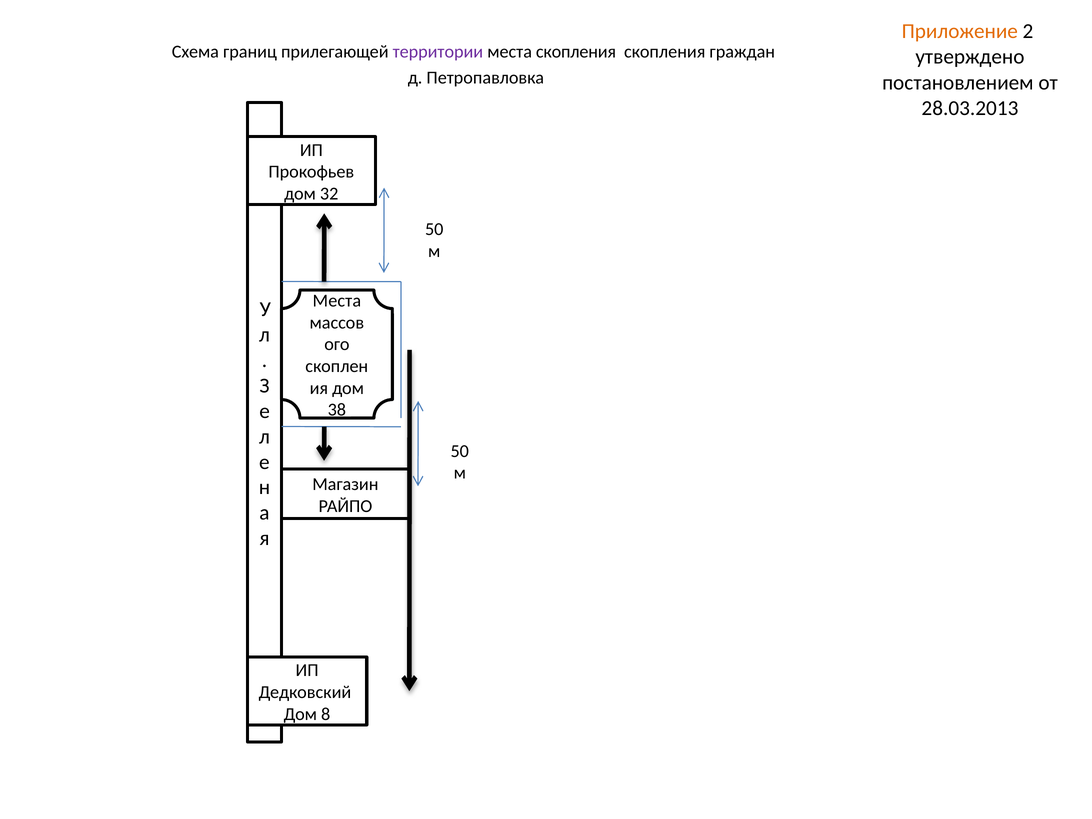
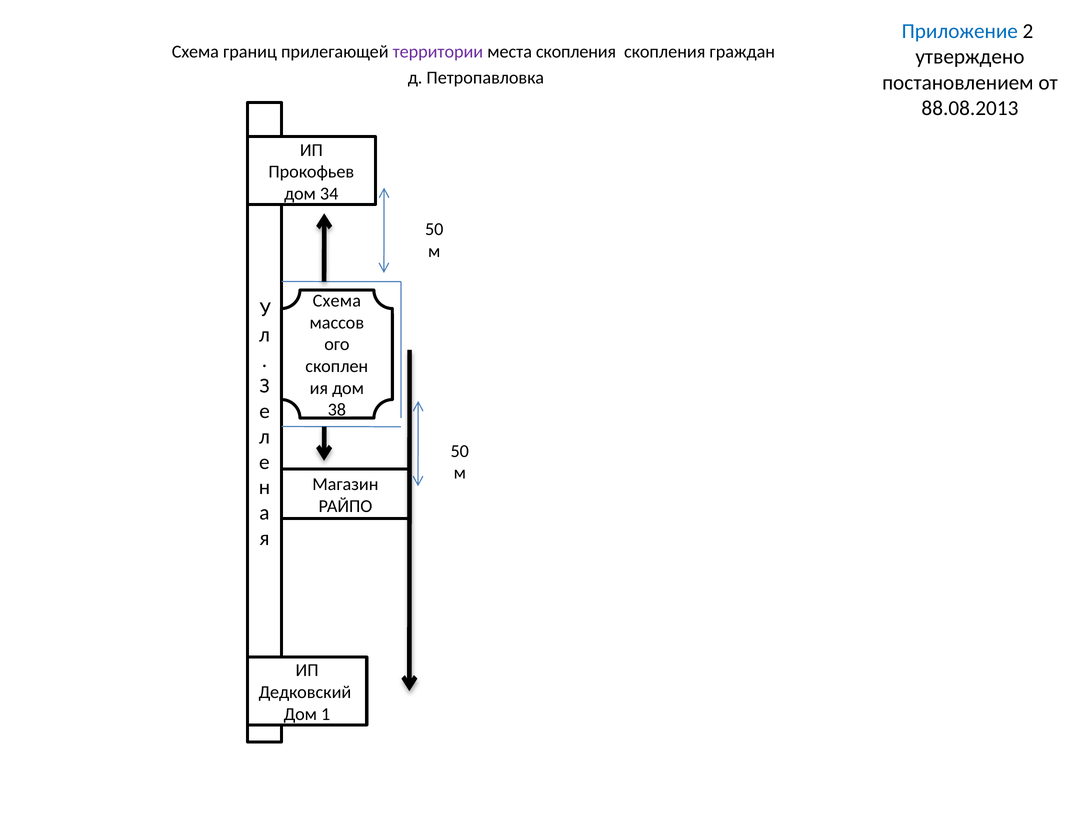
Приложение colour: orange -> blue
28.03.2013: 28.03.2013 -> 88.08.2013
32: 32 -> 34
Места at (337, 301): Места -> Схема
8: 8 -> 1
